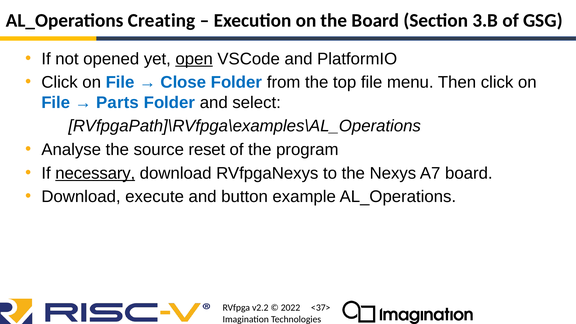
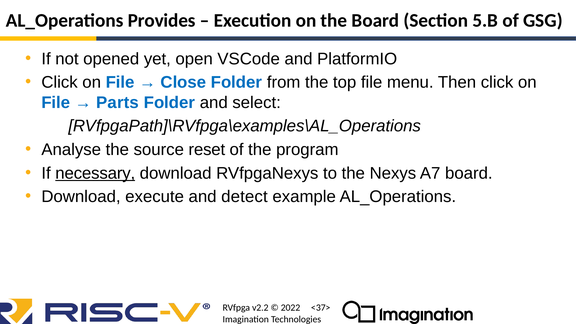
Creating: Creating -> Provides
3.B: 3.B -> 5.B
open underline: present -> none
button: button -> detect
